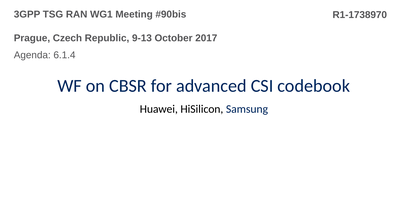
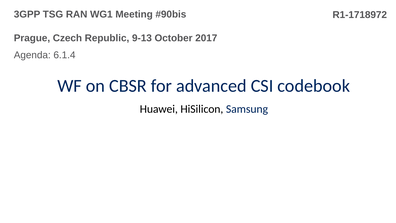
R1-1738970: R1-1738970 -> R1-1718972
